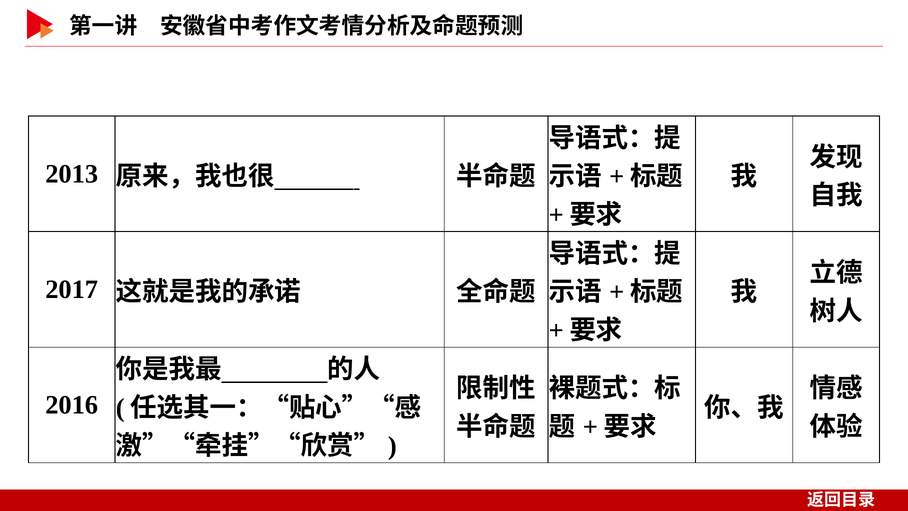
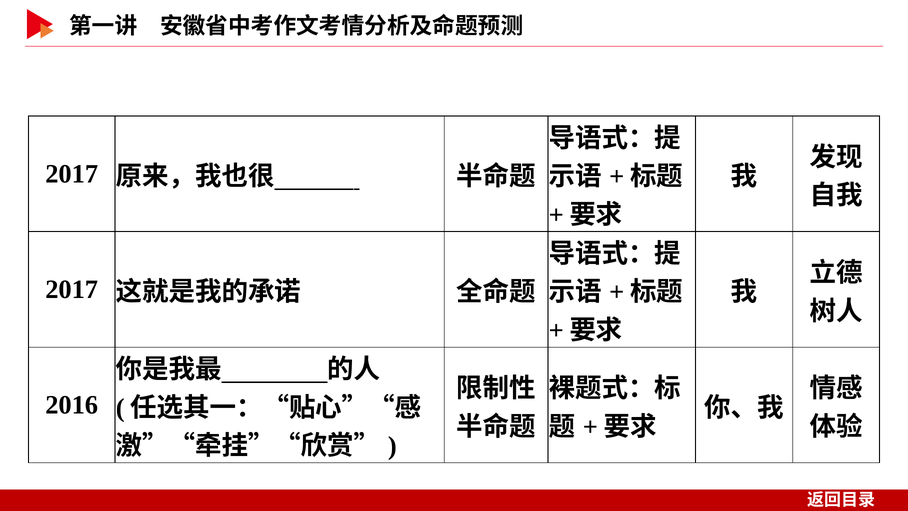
2013 at (72, 174): 2013 -> 2017
